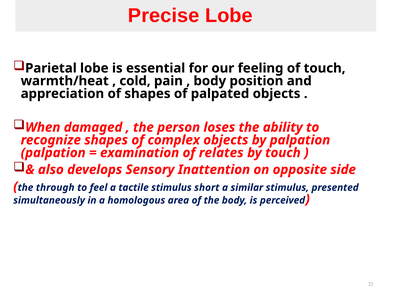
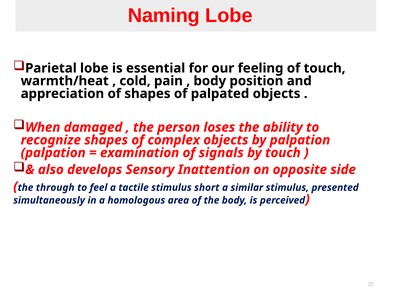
Precise: Precise -> Naming
relates: relates -> signals
